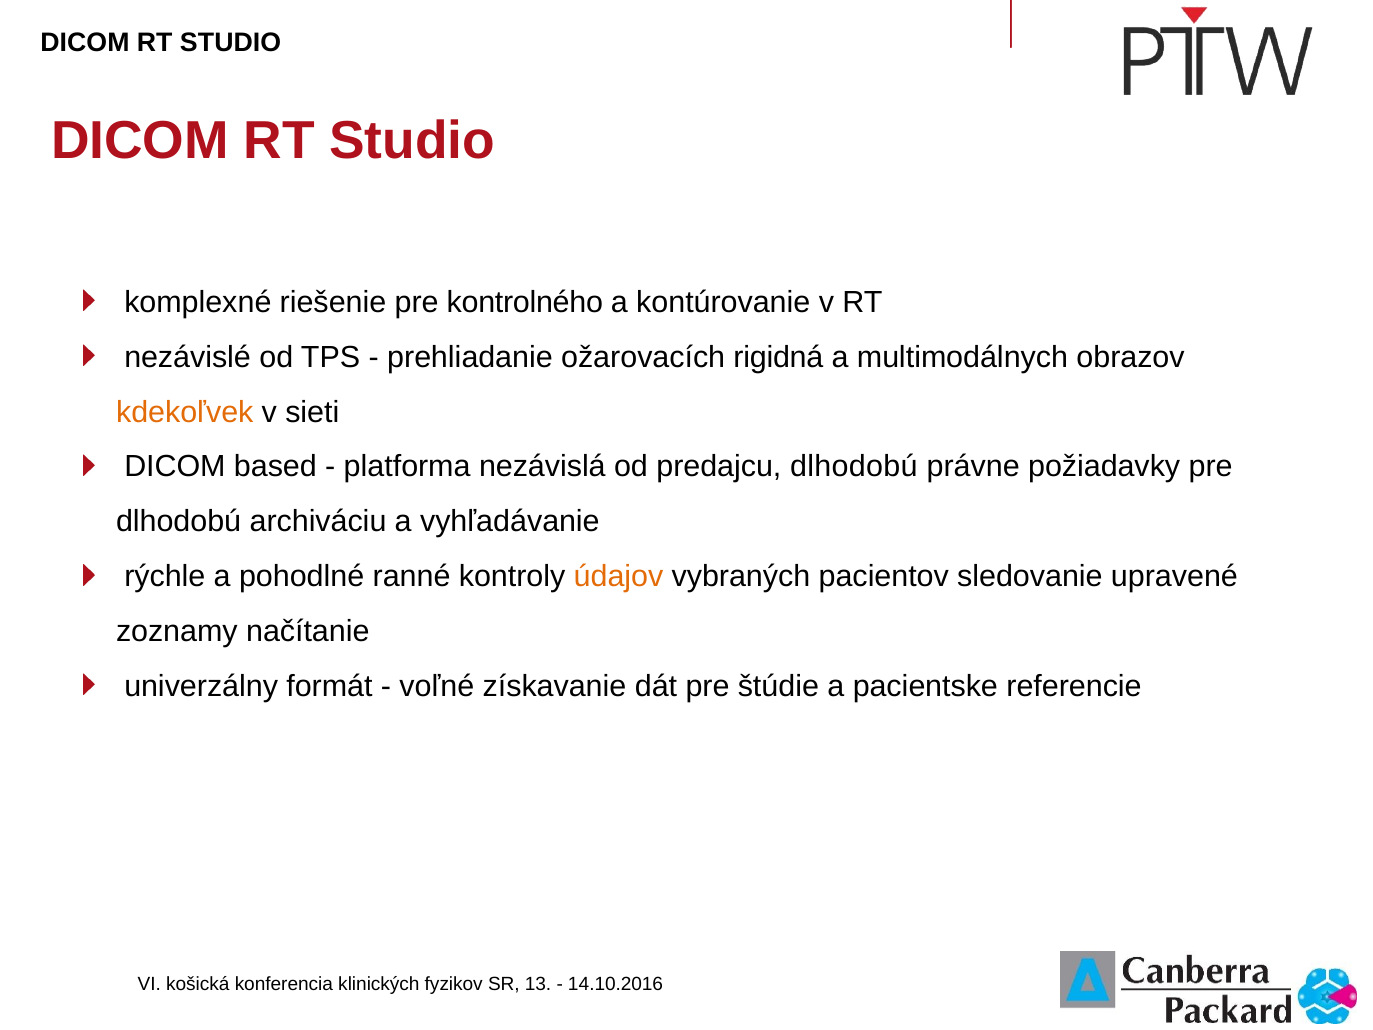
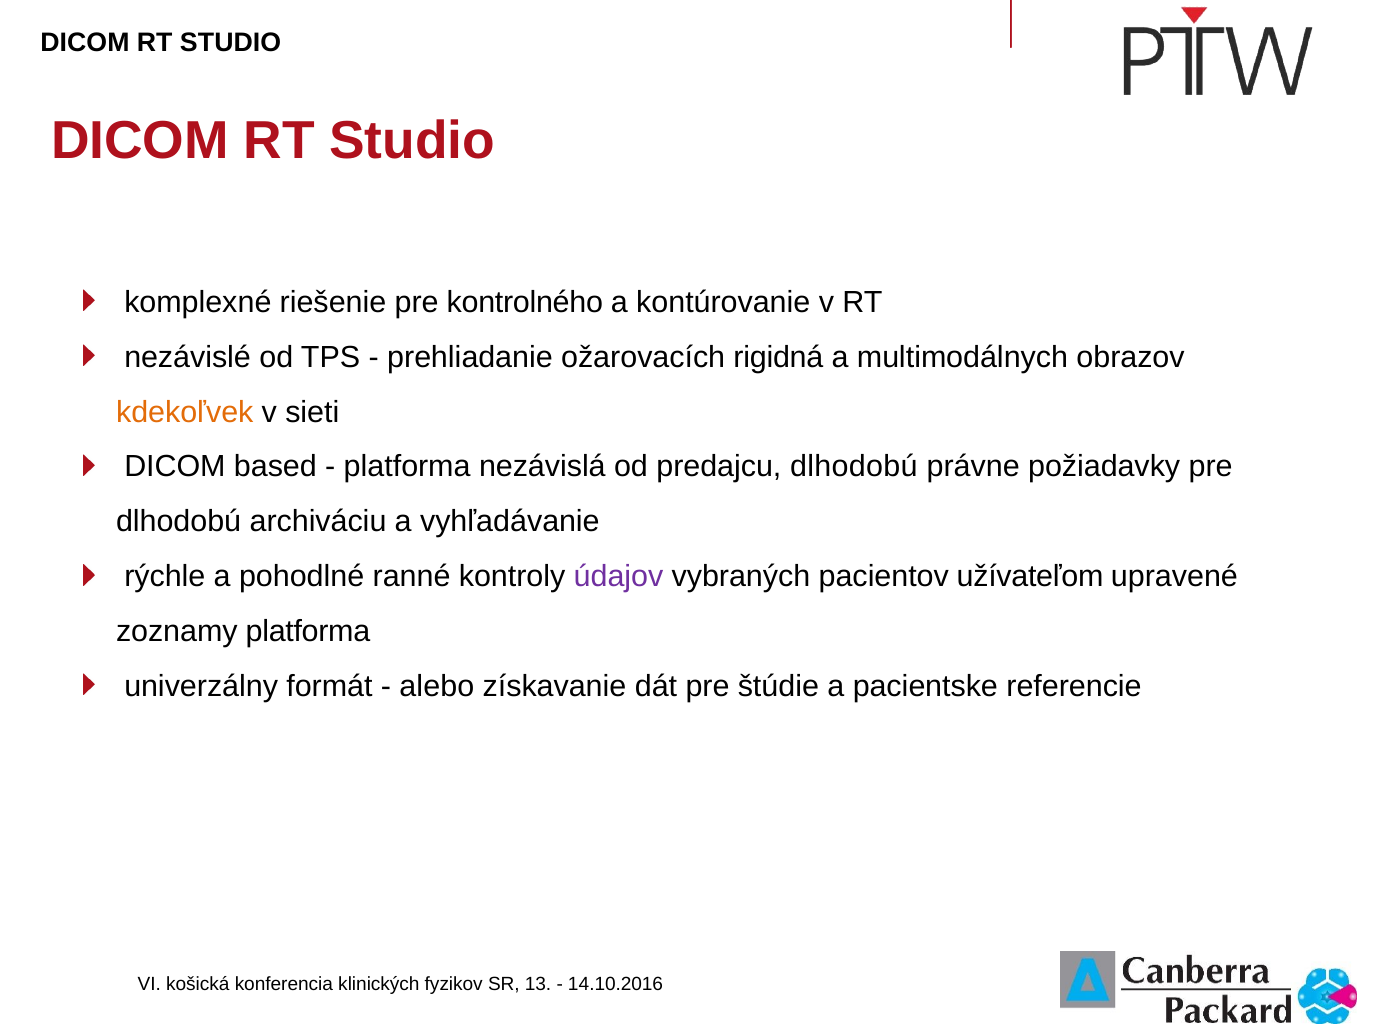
údajov colour: orange -> purple
sledovanie: sledovanie -> užívateľom
zoznamy načítanie: načítanie -> platforma
voľné: voľné -> alebo
